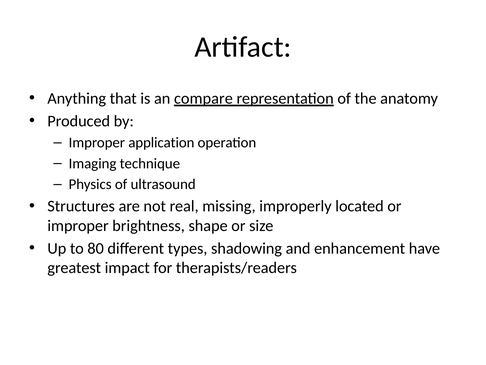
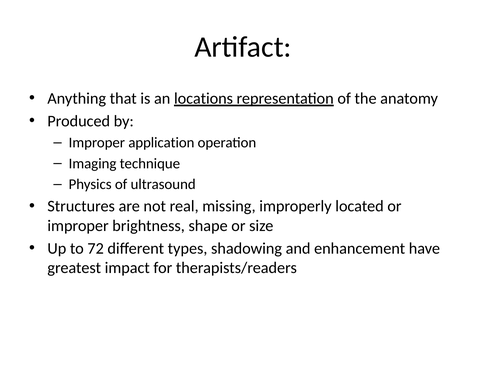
compare: compare -> locations
80: 80 -> 72
